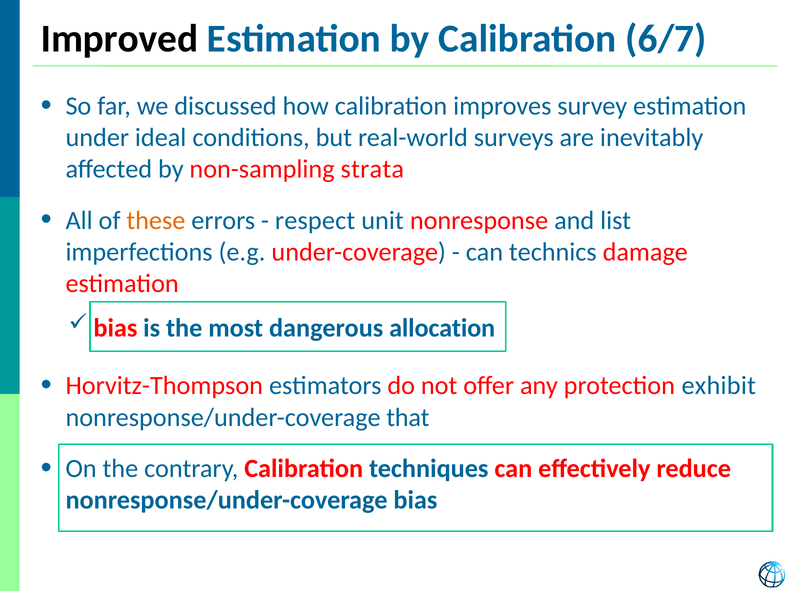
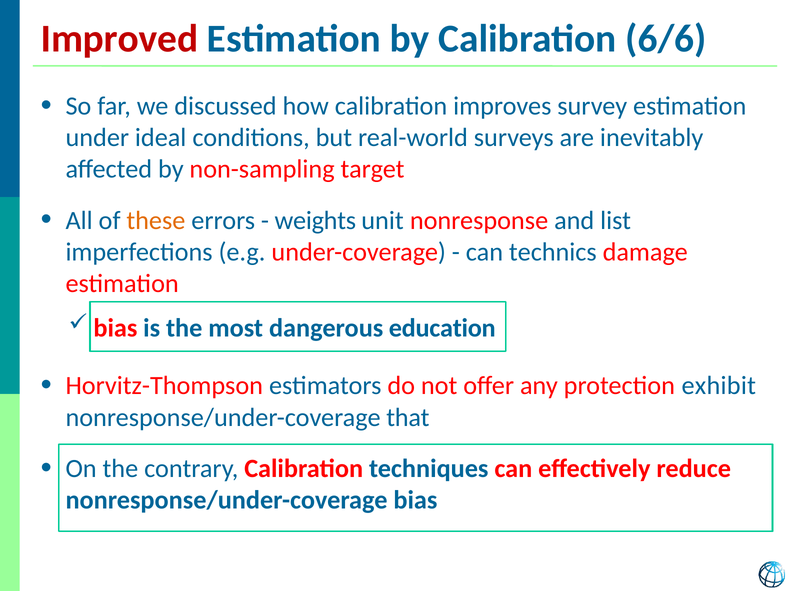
Improved colour: black -> red
6/7: 6/7 -> 6/6
strata: strata -> target
respect: respect -> weights
allocation: allocation -> education
